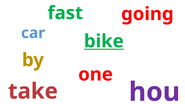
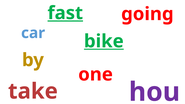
fast underline: none -> present
